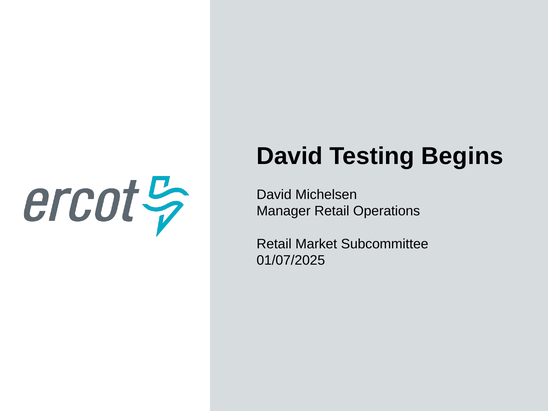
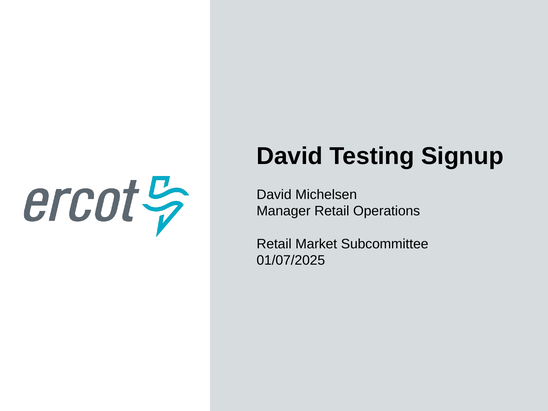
Begins: Begins -> Signup
